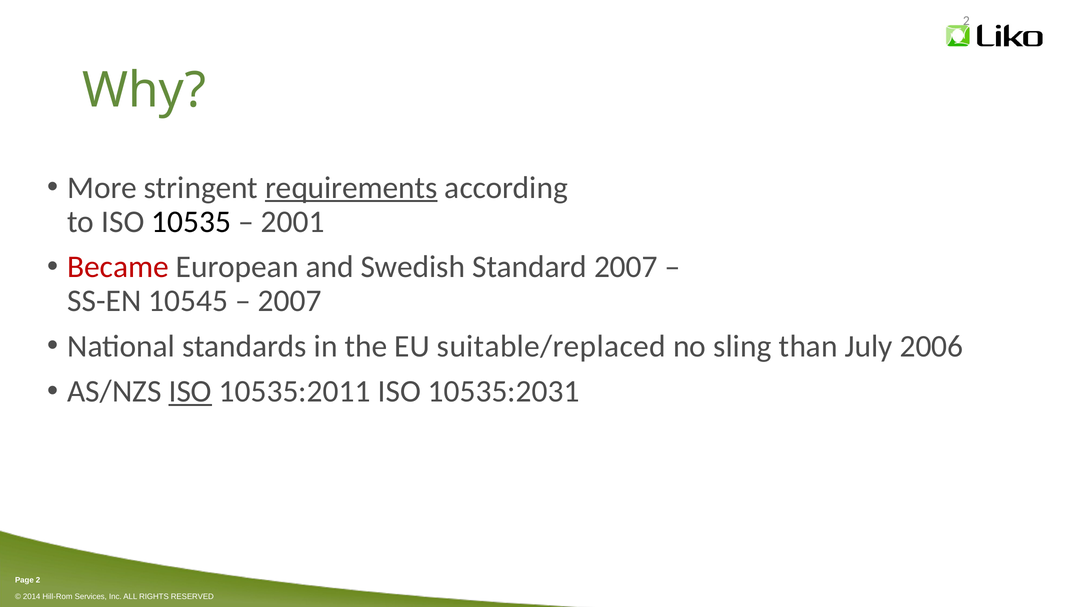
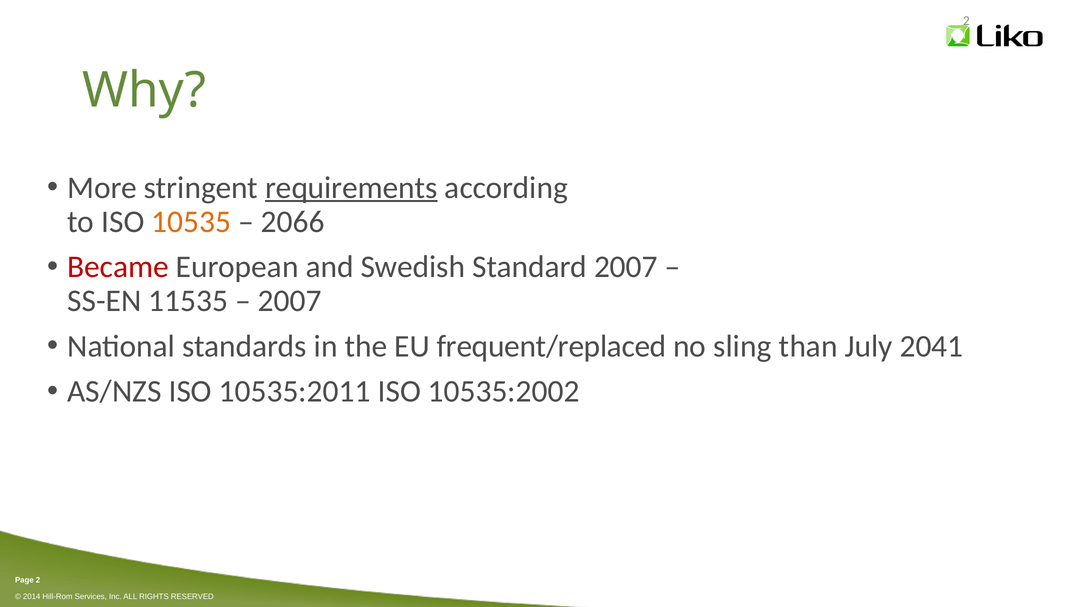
10535 colour: black -> orange
2001: 2001 -> 2066
10545: 10545 -> 11535
suitable/replaced: suitable/replaced -> frequent/replaced
2006: 2006 -> 2041
ISO at (190, 391) underline: present -> none
10535:2031: 10535:2031 -> 10535:2002
